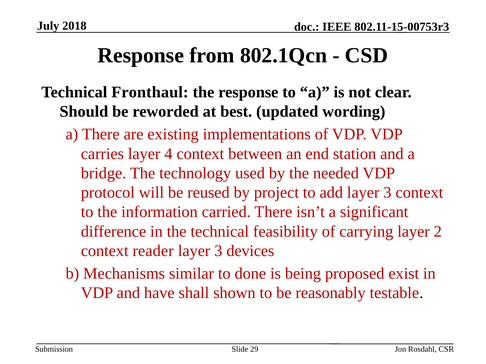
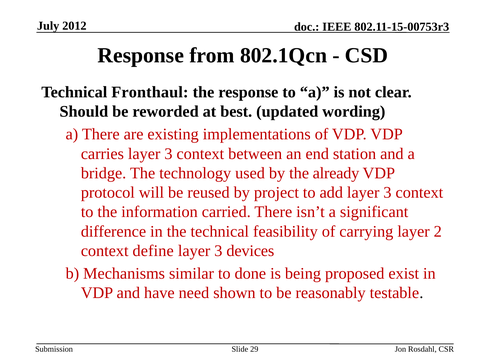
2018: 2018 -> 2012
carries layer 4: 4 -> 3
needed: needed -> already
reader: reader -> define
shall: shall -> need
